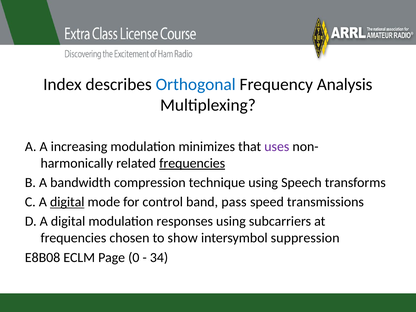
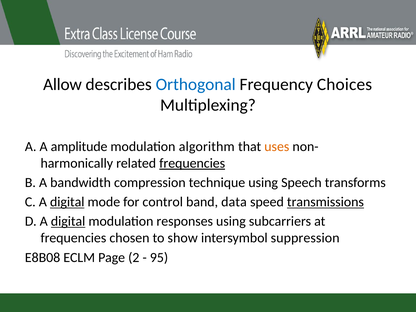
Index: Index -> Allow
Analysis: Analysis -> Choices
increasing: increasing -> amplitude
minimizes: minimizes -> algorithm
uses colour: purple -> orange
pass: pass -> data
transmissions underline: none -> present
digital at (68, 221) underline: none -> present
0: 0 -> 2
34: 34 -> 95
